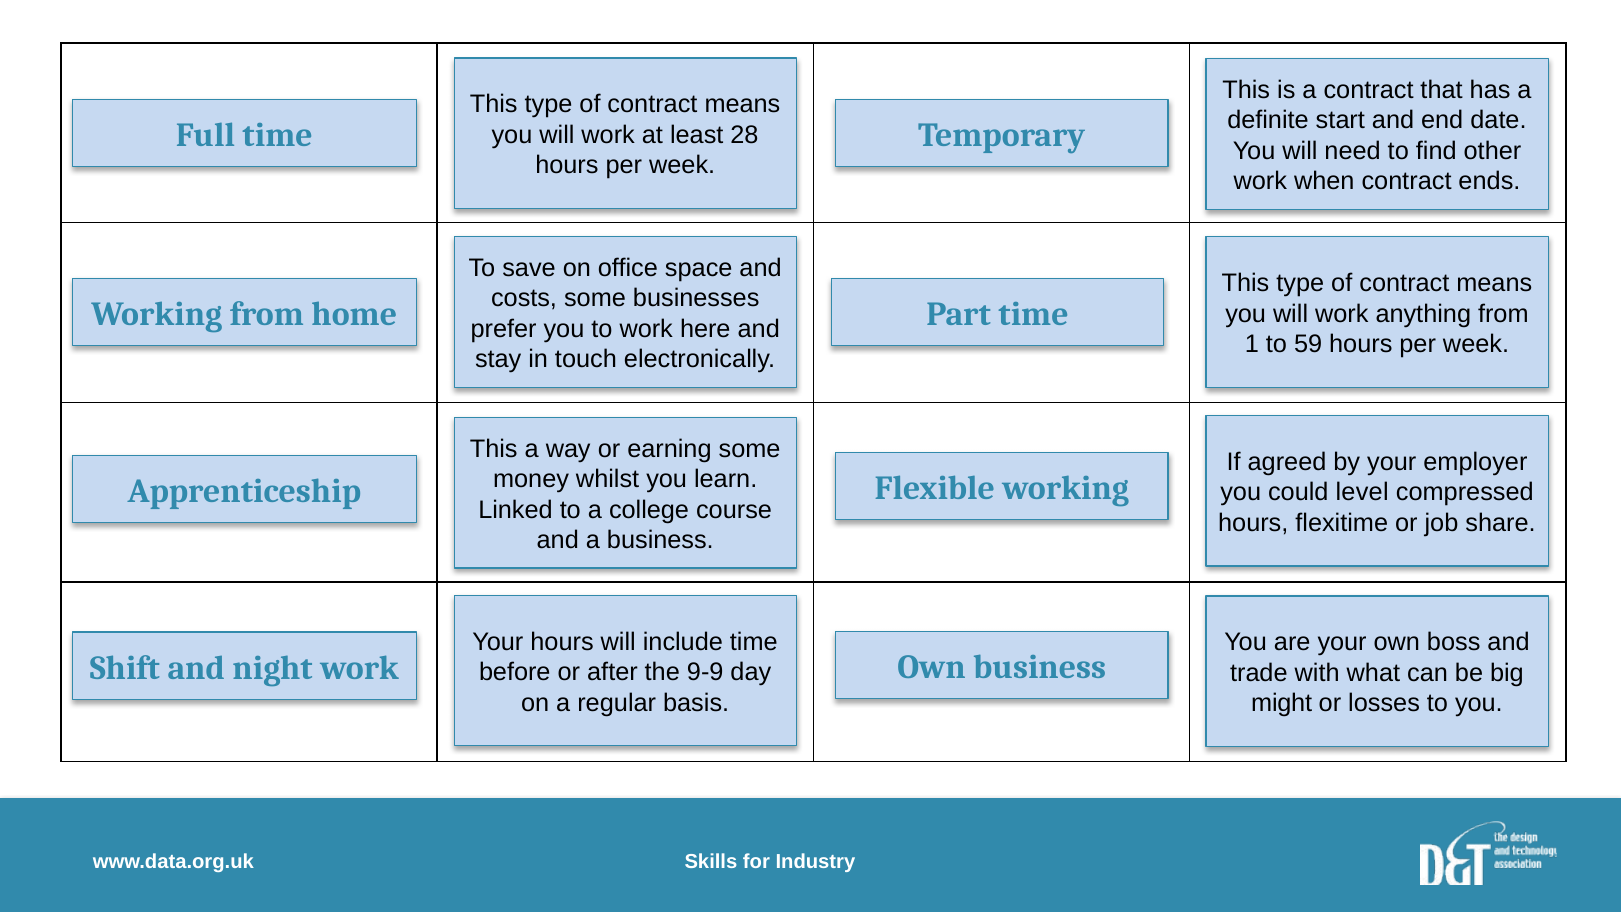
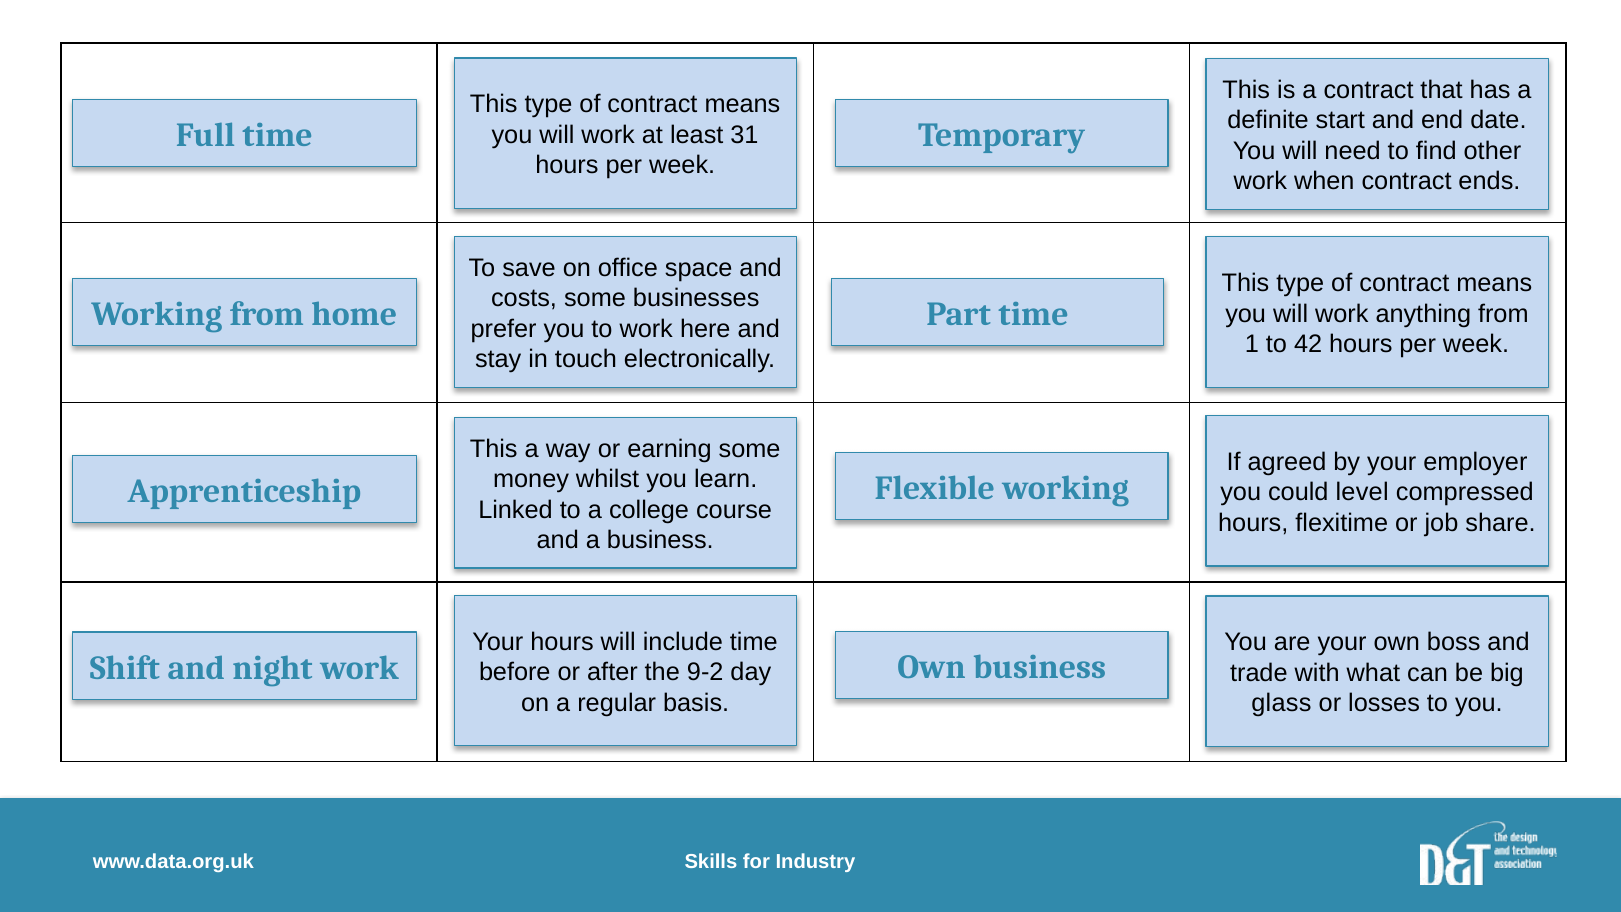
28: 28 -> 31
59: 59 -> 42
9-9: 9-9 -> 9-2
might: might -> glass
